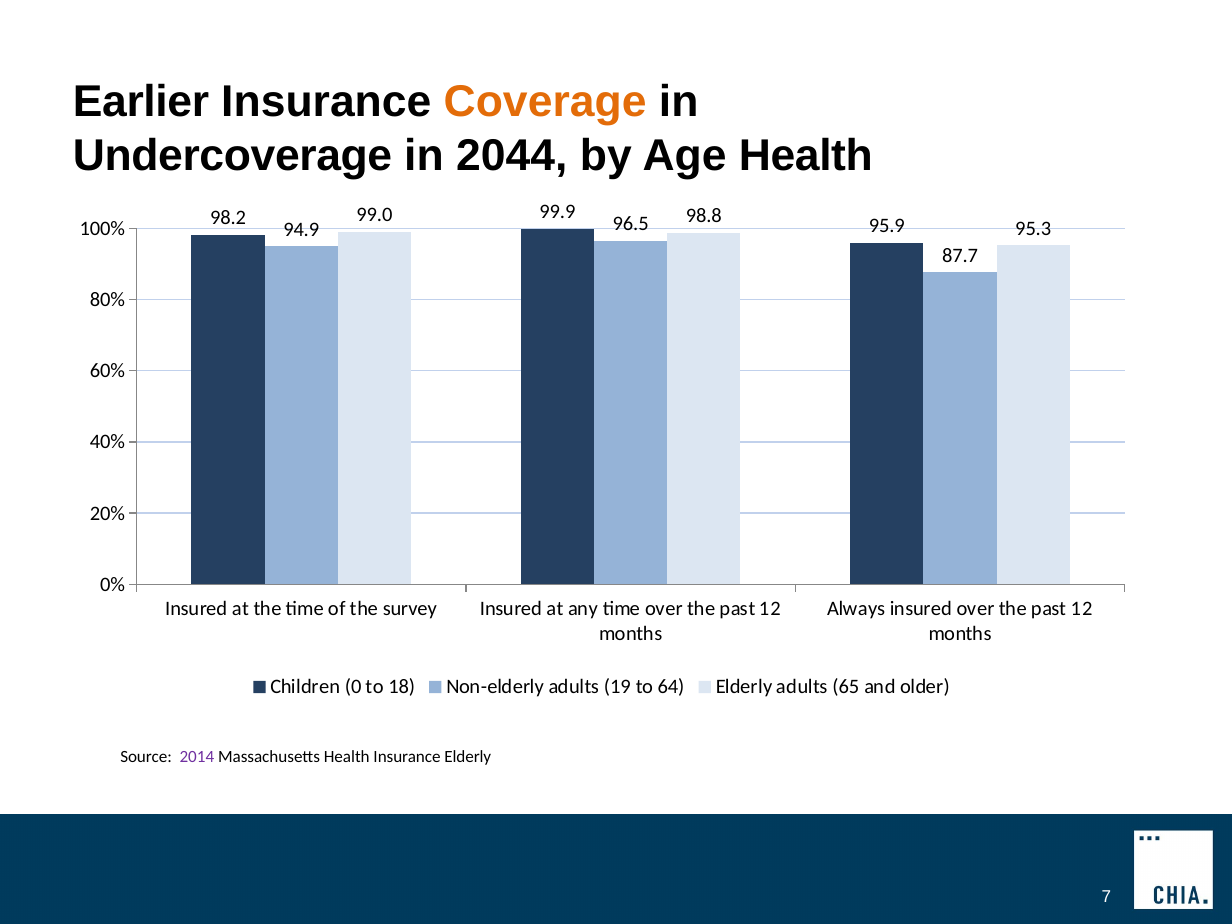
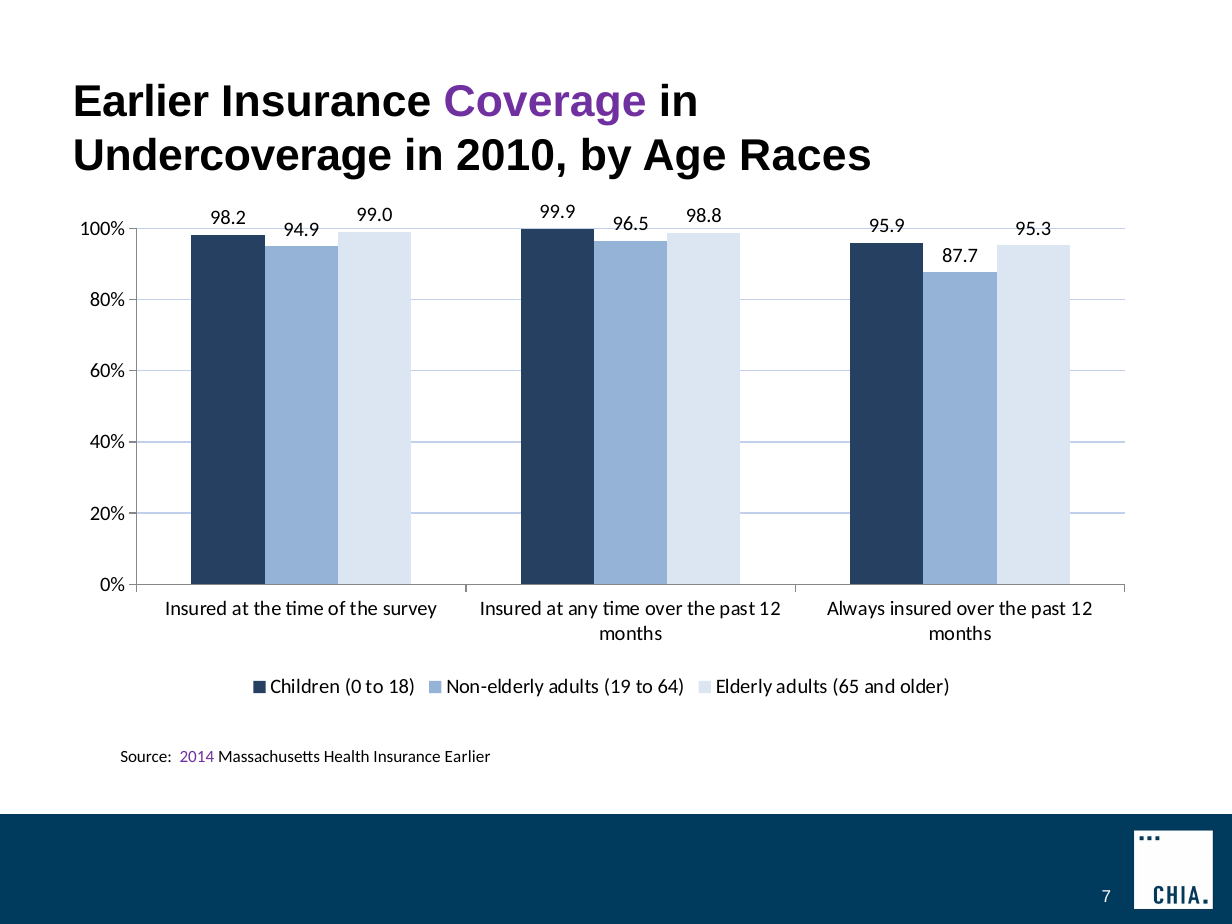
Coverage colour: orange -> purple
2044: 2044 -> 2010
Age Health: Health -> Races
Insurance Elderly: Elderly -> Earlier
